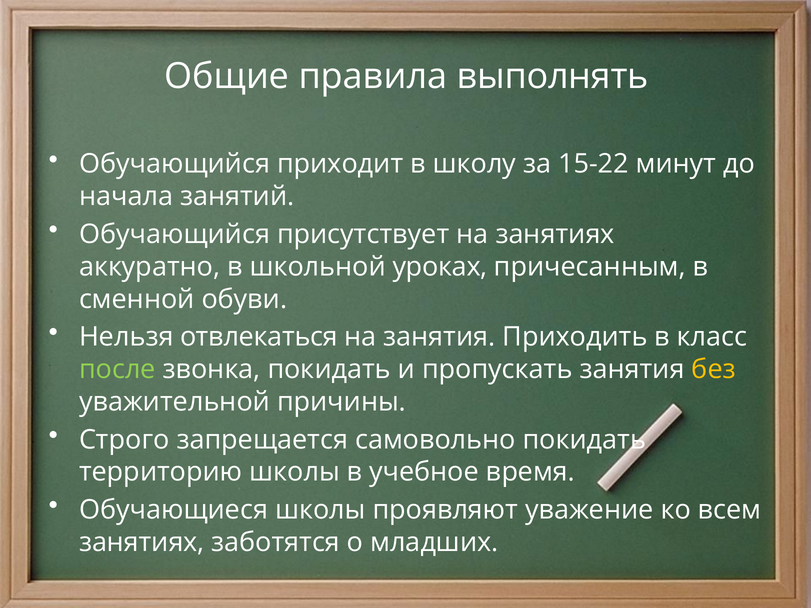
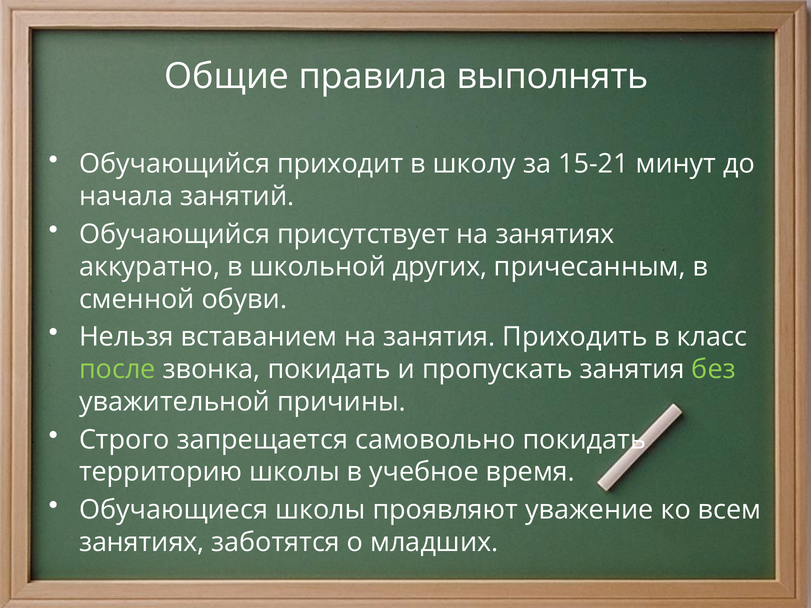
15-22: 15-22 -> 15-21
уроках: уроках -> других
отвлекаться: отвлекаться -> вставанием
без colour: yellow -> light green
